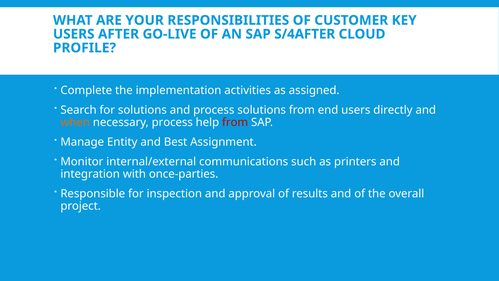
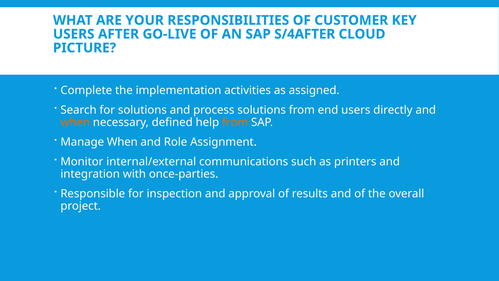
PROFILE: PROFILE -> PICTURE
necessary process: process -> defined
from at (235, 122) colour: red -> orange
Manage Entity: Entity -> When
Best: Best -> Role
